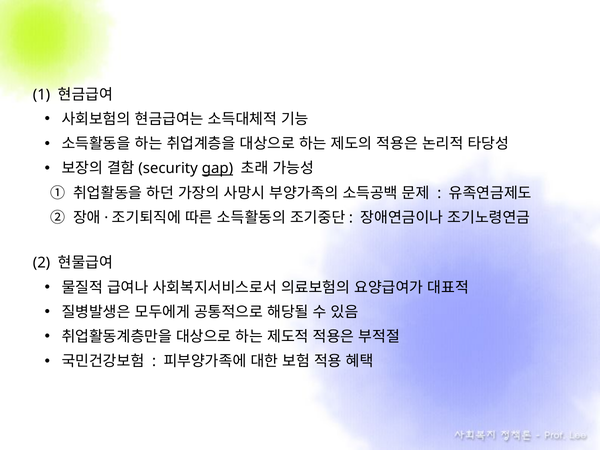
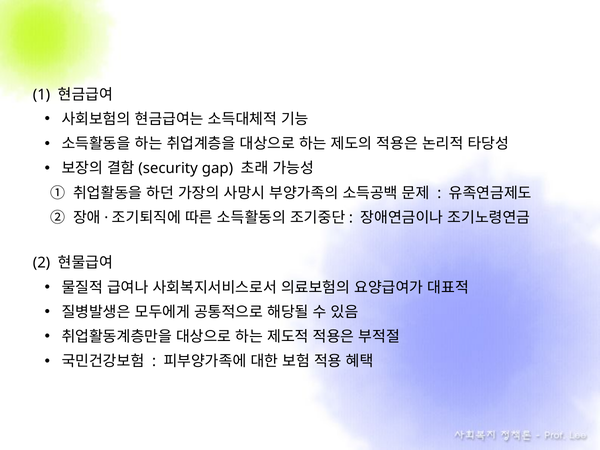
gap underline: present -> none
